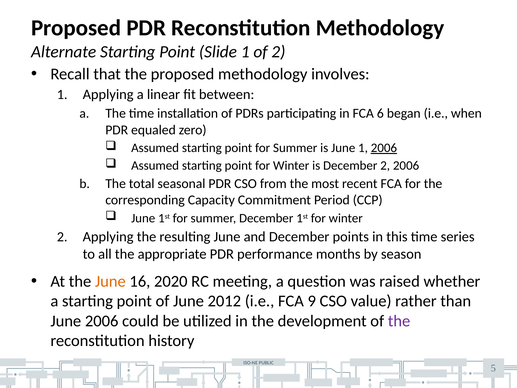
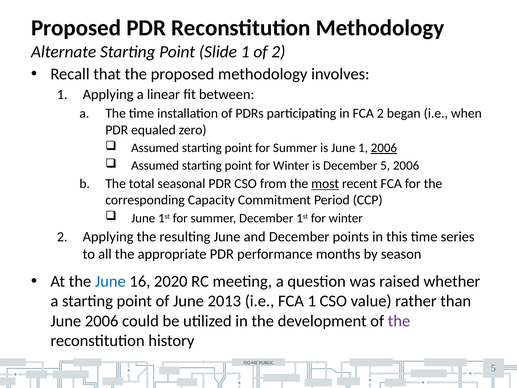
FCA 6: 6 -> 2
December 2: 2 -> 5
most underline: none -> present
June at (110, 281) colour: orange -> blue
2012: 2012 -> 2013
FCA 9: 9 -> 1
